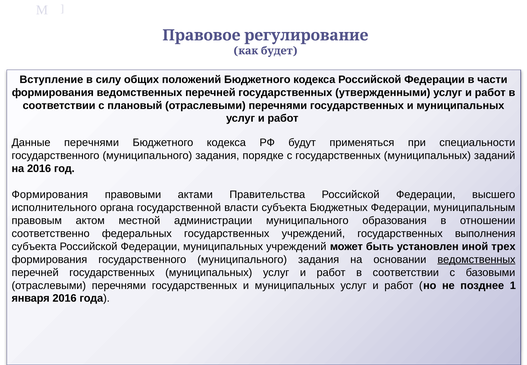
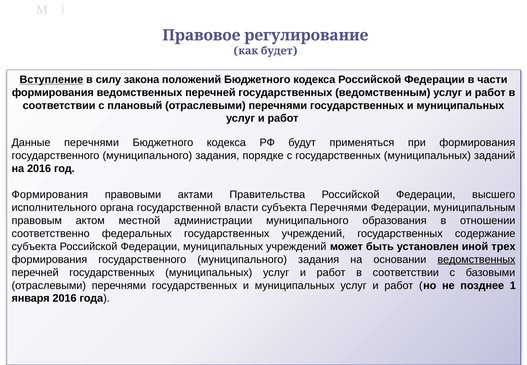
Вступление underline: none -> present
общих: общих -> закона
утвержденными: утвержденными -> ведомственным
при специальности: специальности -> формирования
субъекта Бюджетных: Бюджетных -> Перечнями
выполнения: выполнения -> содержание
